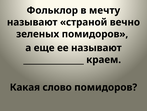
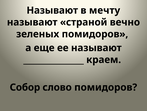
Фольклор at (52, 10): Фольклор -> Называют
Какая: Какая -> Собор
